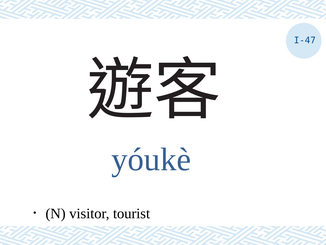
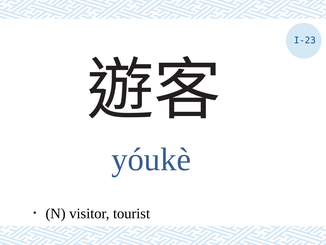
I-47: I-47 -> I-23
